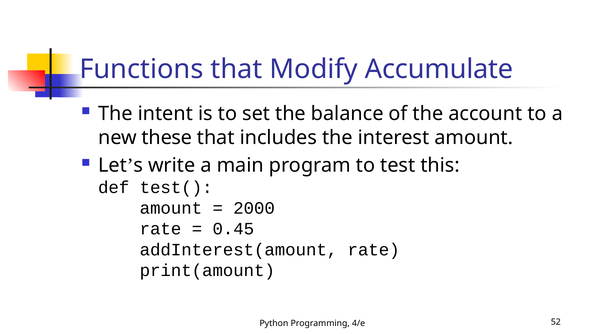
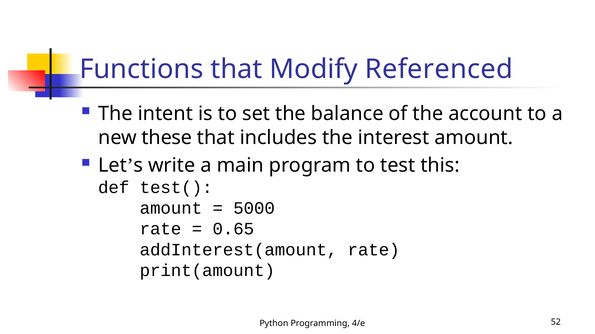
Accumulate: Accumulate -> Referenced
2000: 2000 -> 5000
0.45: 0.45 -> 0.65
